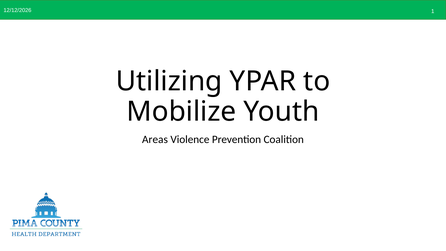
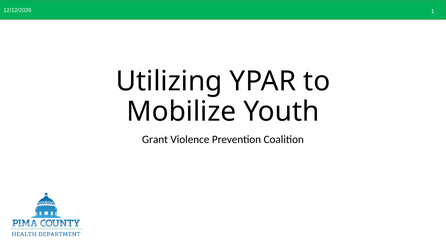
Areas: Areas -> Grant
